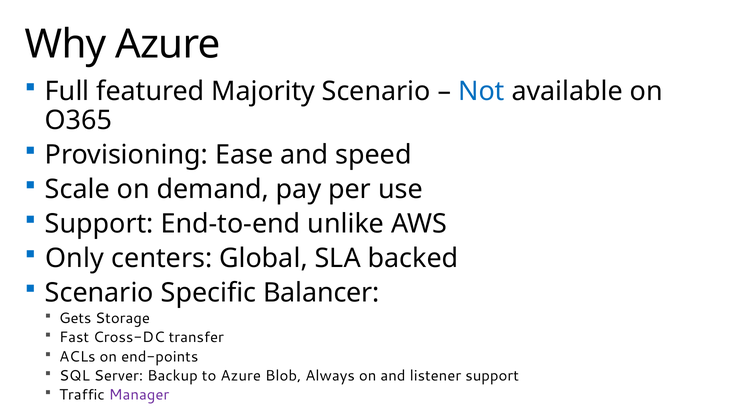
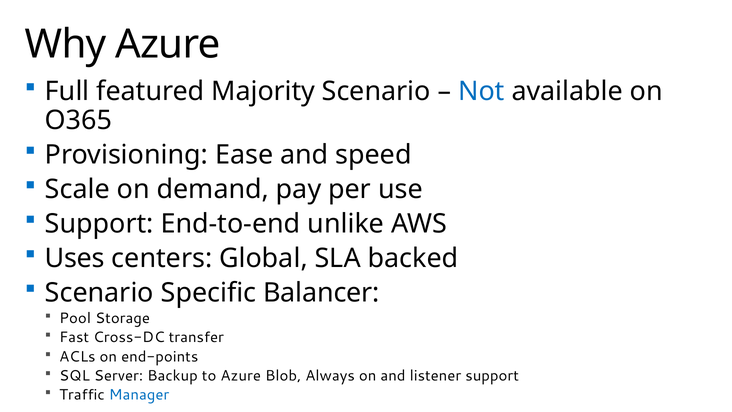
Only: Only -> Uses
Gets: Gets -> Pool
Manager colour: purple -> blue
